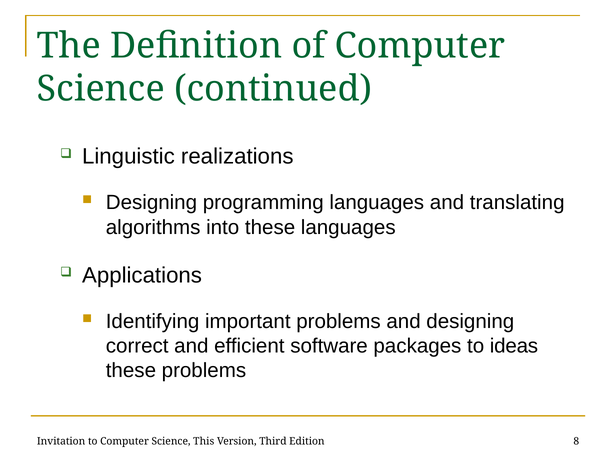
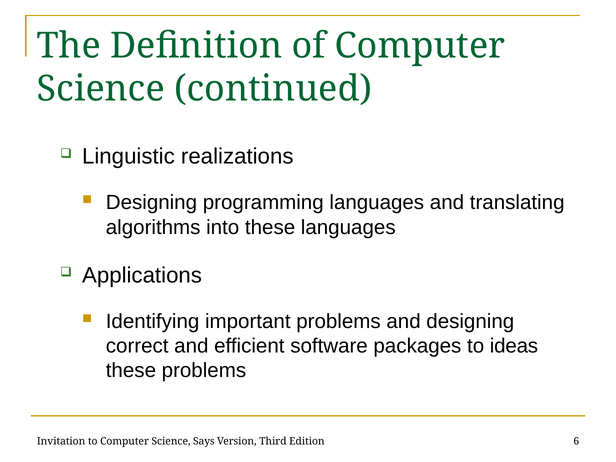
This: This -> Says
8: 8 -> 6
